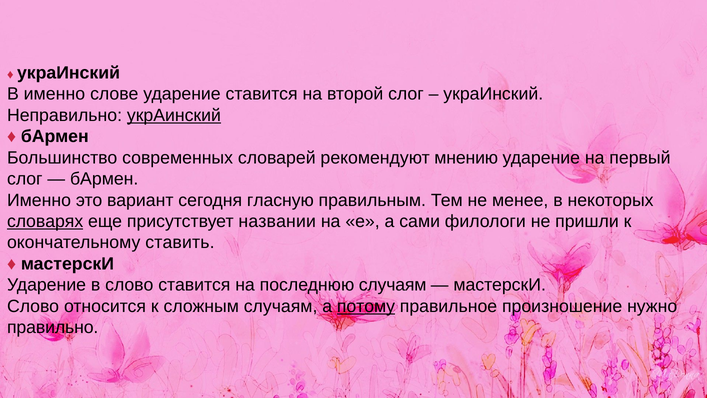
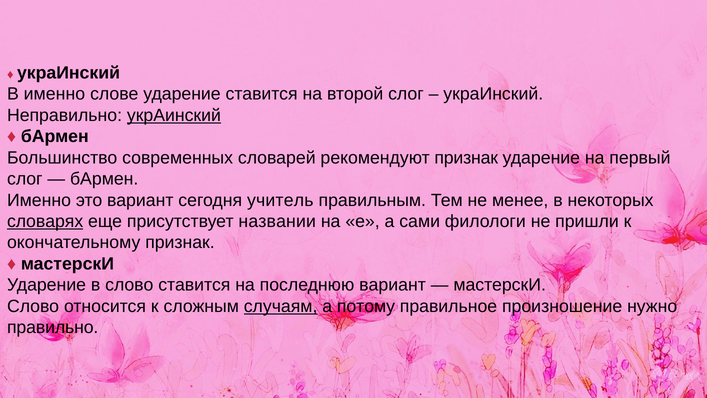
рекомендуют мнению: мнению -> признак
гласную: гласную -> учитель
окончательному ставить: ставить -> признак
последнюю случаям: случаям -> вариант
случаям at (281, 306) underline: none -> present
потому underline: present -> none
